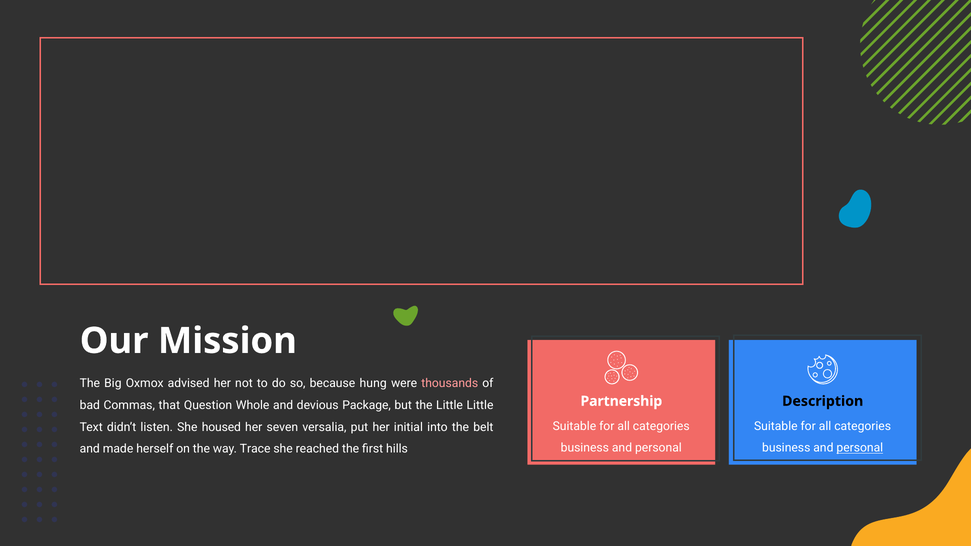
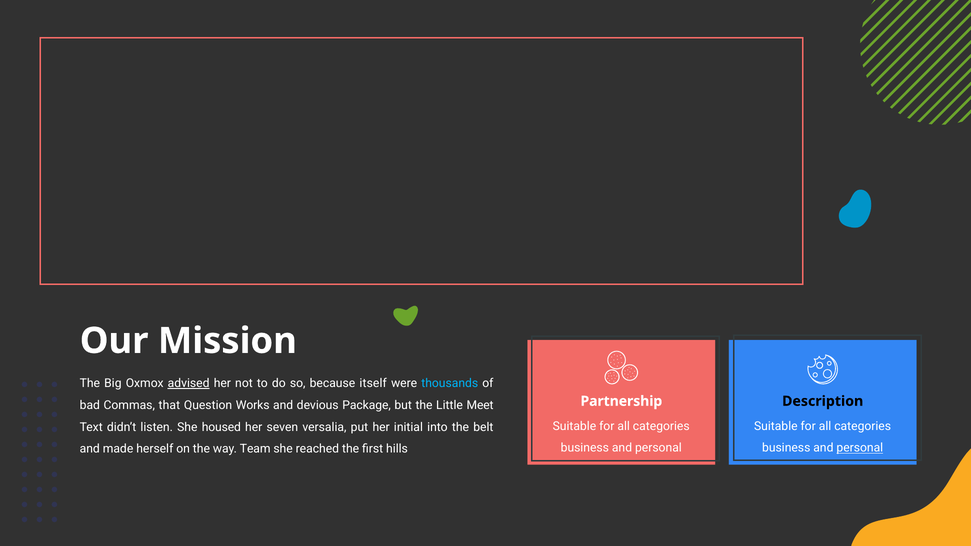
advised underline: none -> present
hung: hung -> itself
thousands colour: pink -> light blue
Whole: Whole -> Works
Little Little: Little -> Meet
Trace: Trace -> Team
